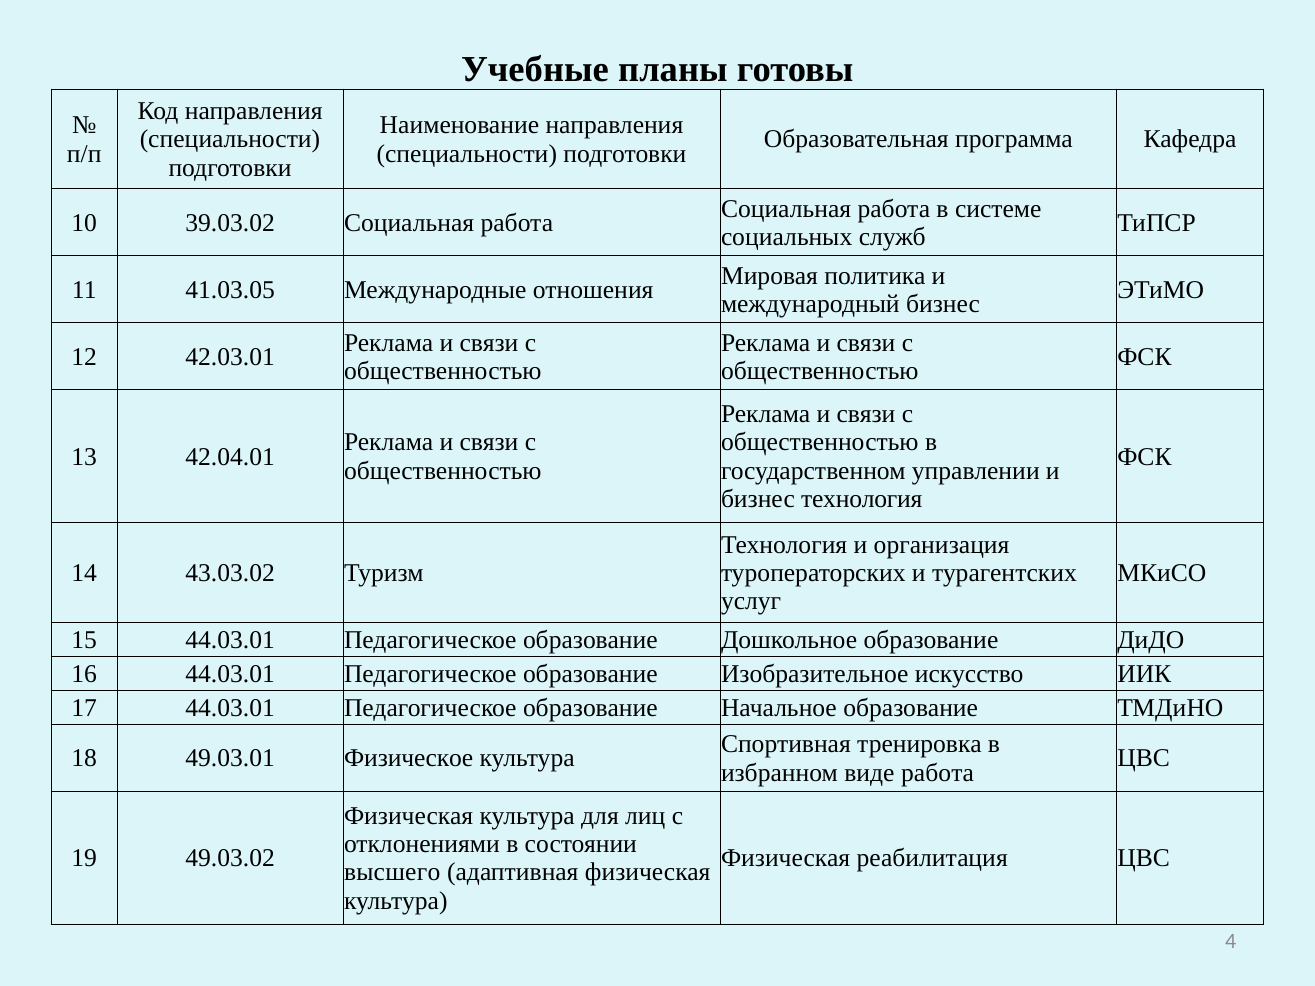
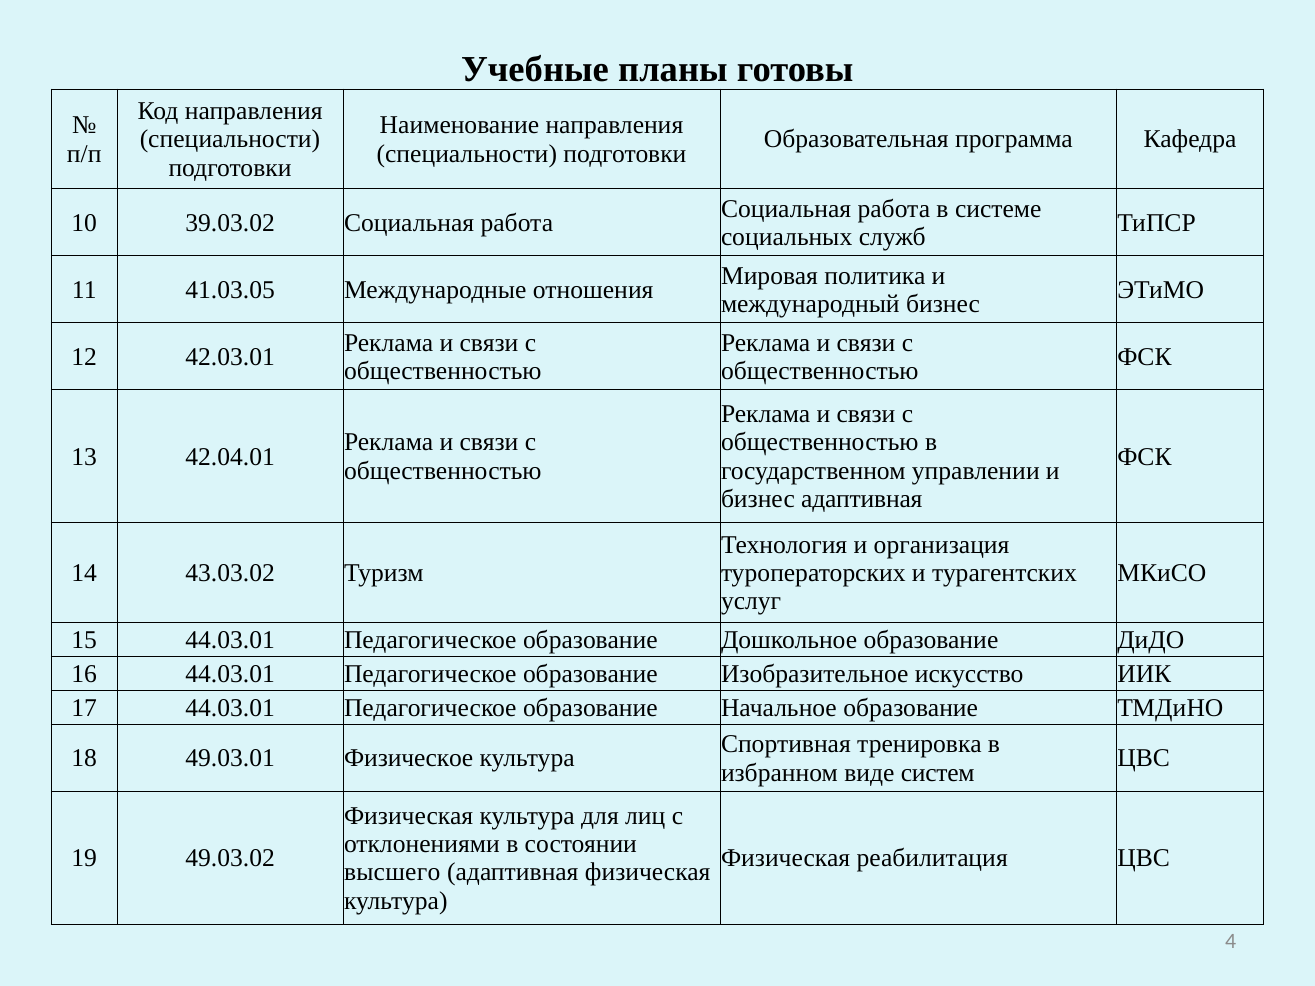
бизнес технология: технология -> адаптивная
виде работа: работа -> систем
